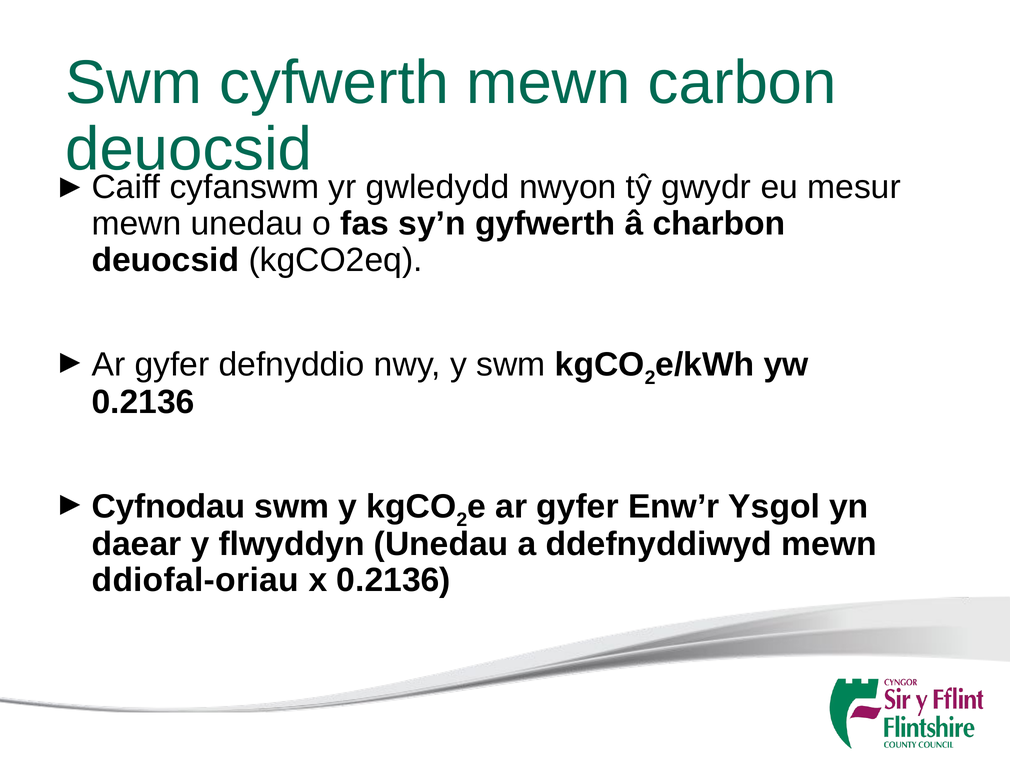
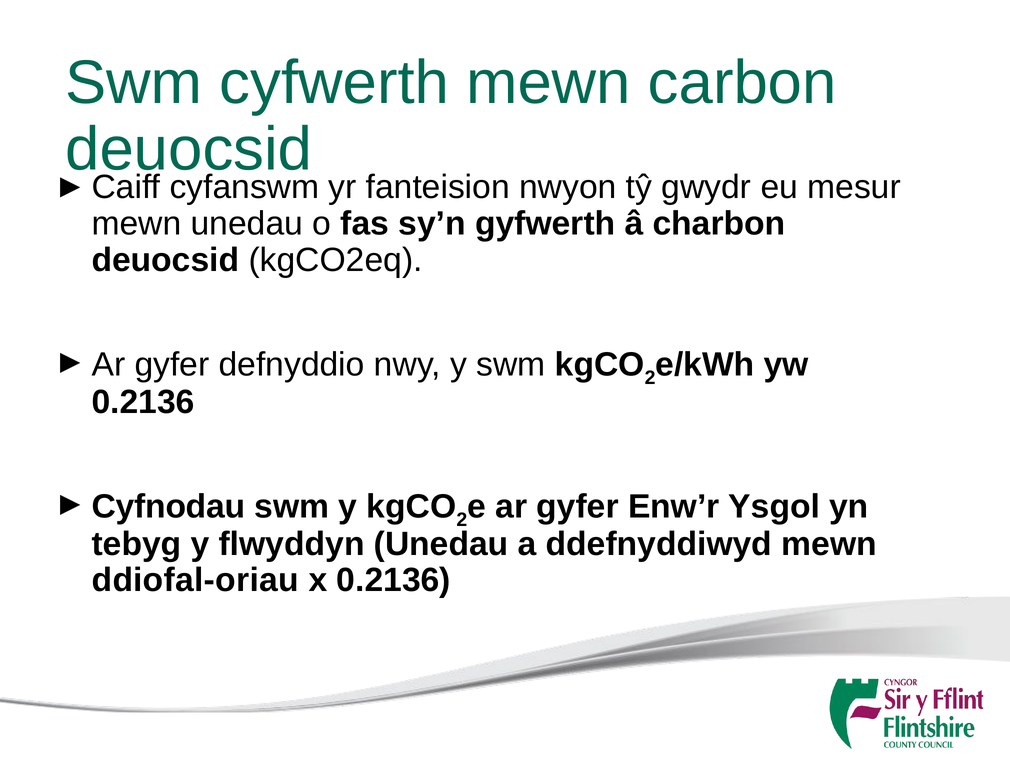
gwledydd: gwledydd -> fanteision
daear: daear -> tebyg
